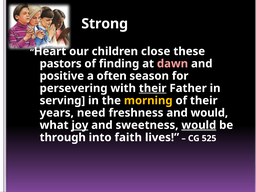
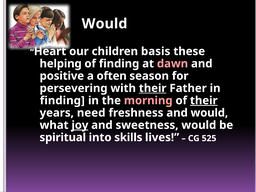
Strong at (105, 24): Strong -> Would
close: close -> basis
pastors: pastors -> helping
serving at (62, 101): serving -> finding
morning colour: yellow -> pink
their at (204, 101) underline: none -> present
would at (199, 125) underline: present -> none
through: through -> spiritual
faith: faith -> skills
